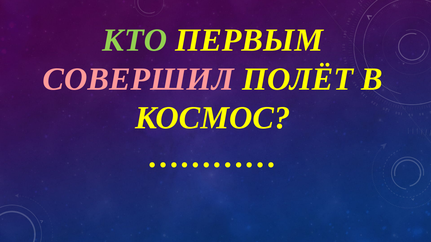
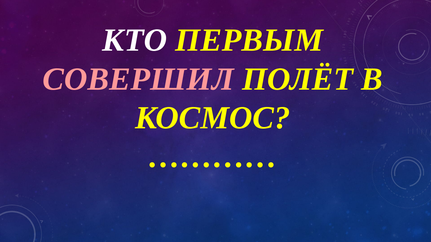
КТО colour: light green -> white
